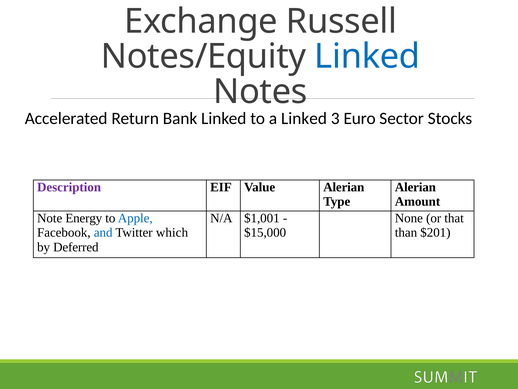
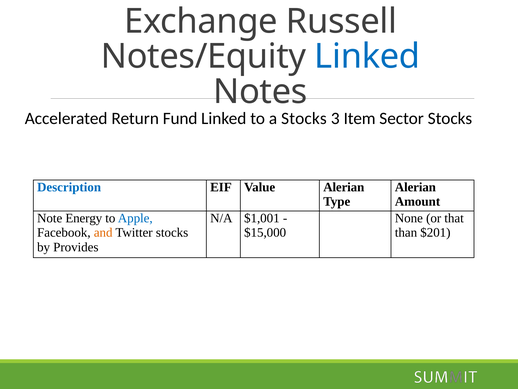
Bank: Bank -> Fund
a Linked: Linked -> Stocks
Euro: Euro -> Item
Description colour: purple -> blue
and colour: blue -> orange
Twitter which: which -> stocks
Deferred: Deferred -> Provides
